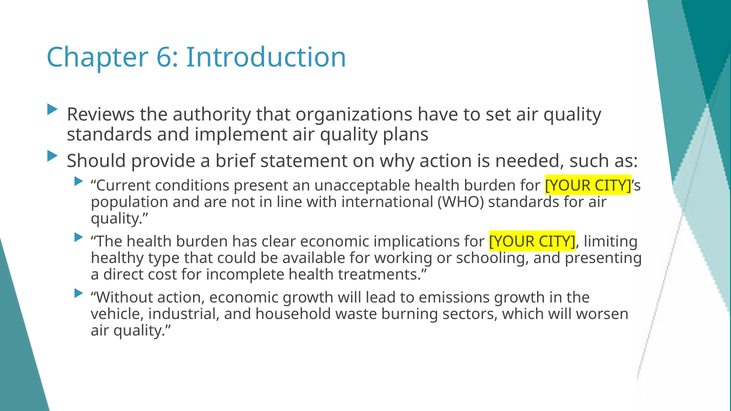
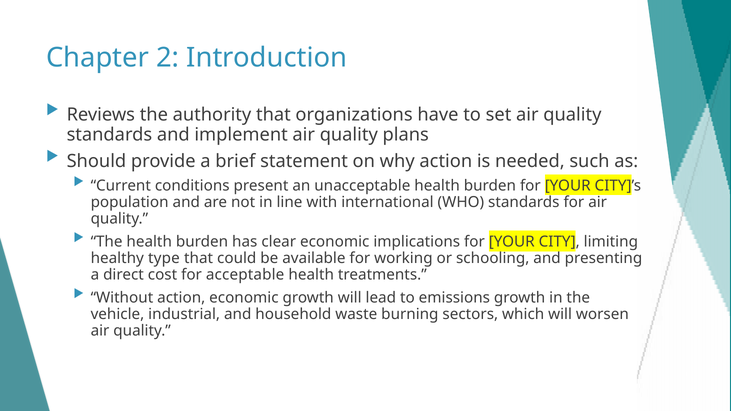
6: 6 -> 2
incomplete: incomplete -> acceptable
